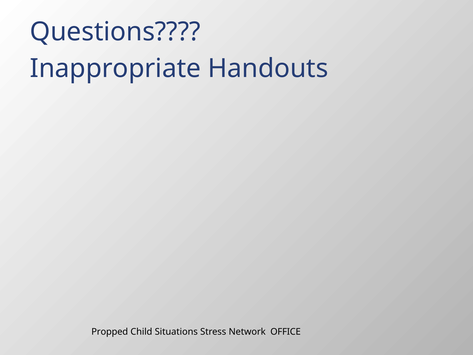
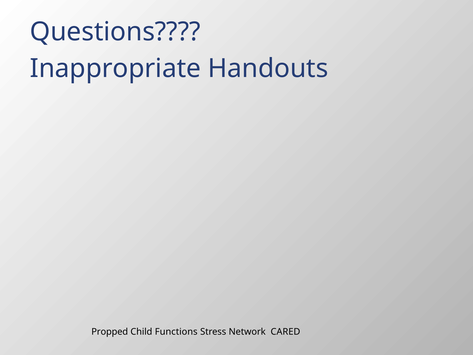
Situations: Situations -> Functions
OFFICE: OFFICE -> CARED
